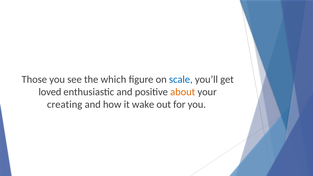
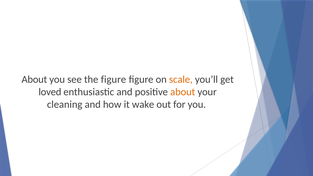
Those at (34, 79): Those -> About
the which: which -> figure
scale colour: blue -> orange
creating: creating -> cleaning
